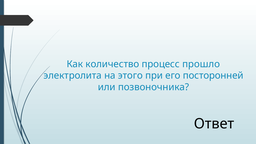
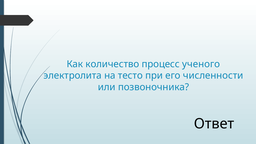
прошло: прошло -> ученого
этого: этого -> тесто
посторонней: посторонней -> численности
